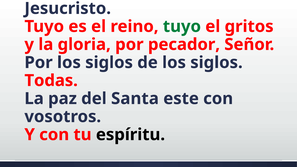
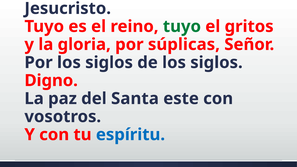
pecador: pecador -> súplicas
Todas: Todas -> Digno
espíritu colour: black -> blue
